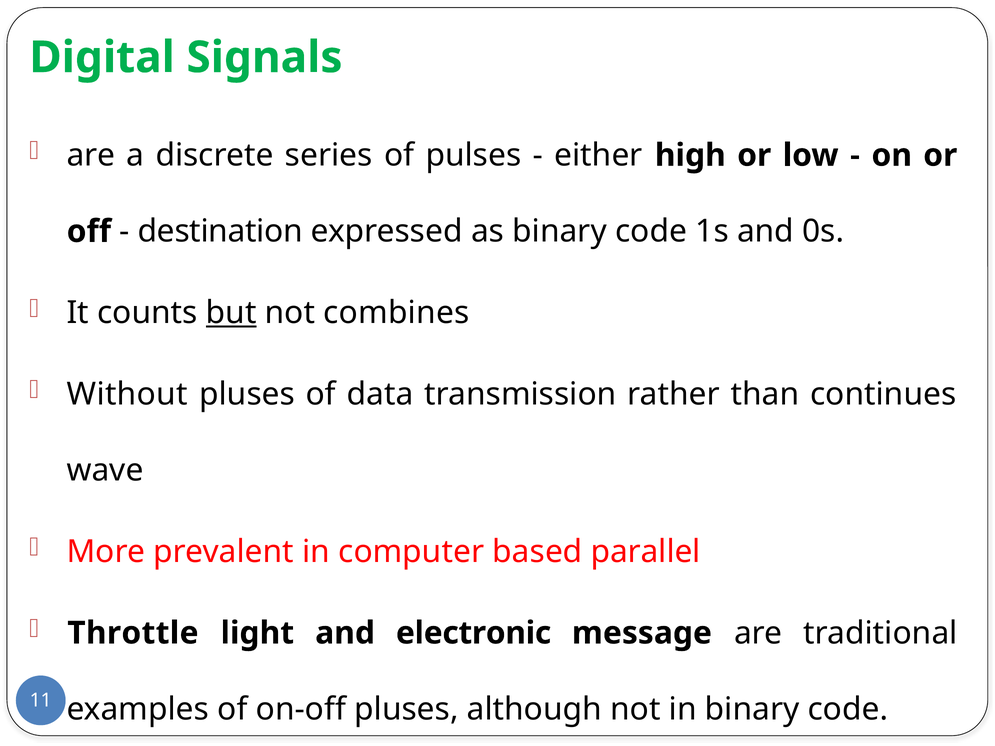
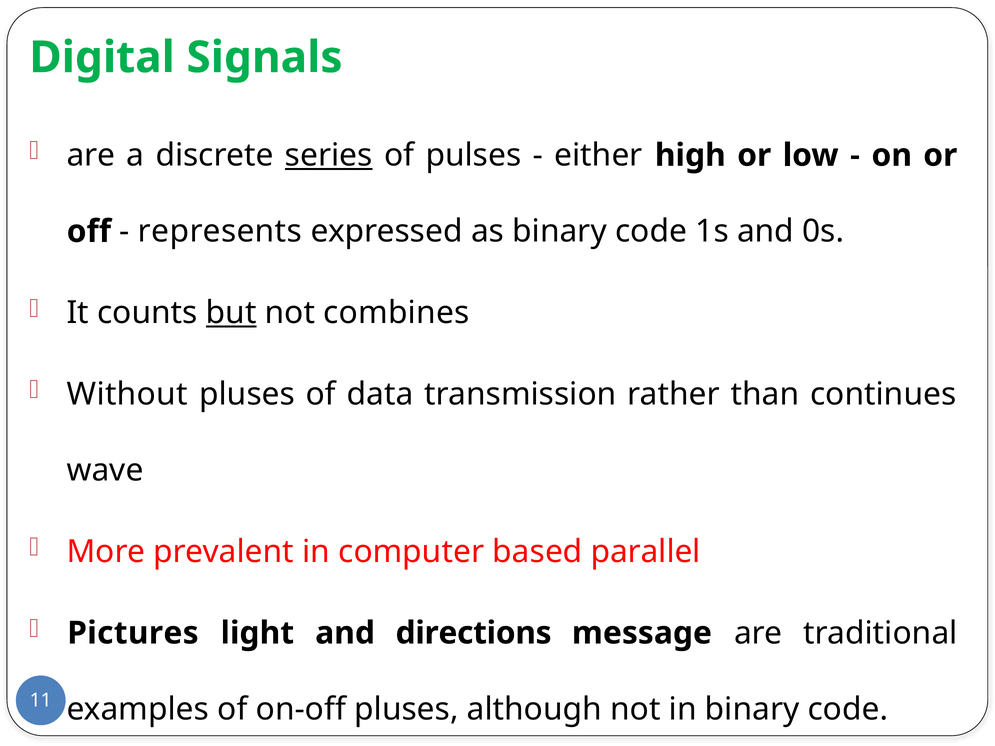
series underline: none -> present
destination: destination -> represents
Throttle: Throttle -> Pictures
electronic: electronic -> directions
